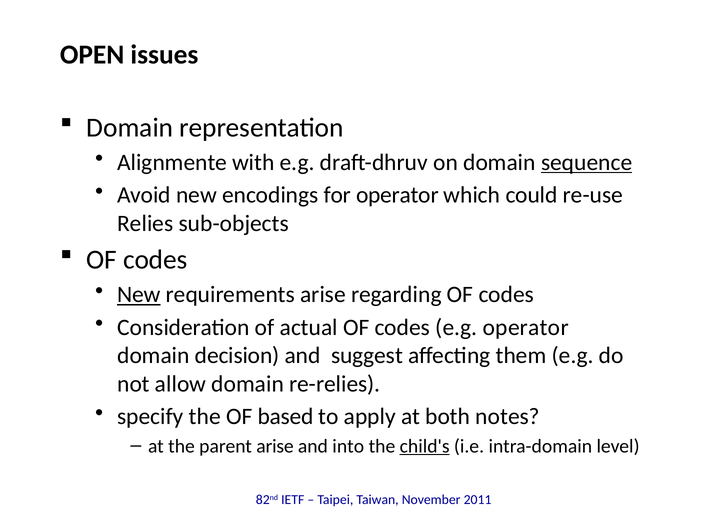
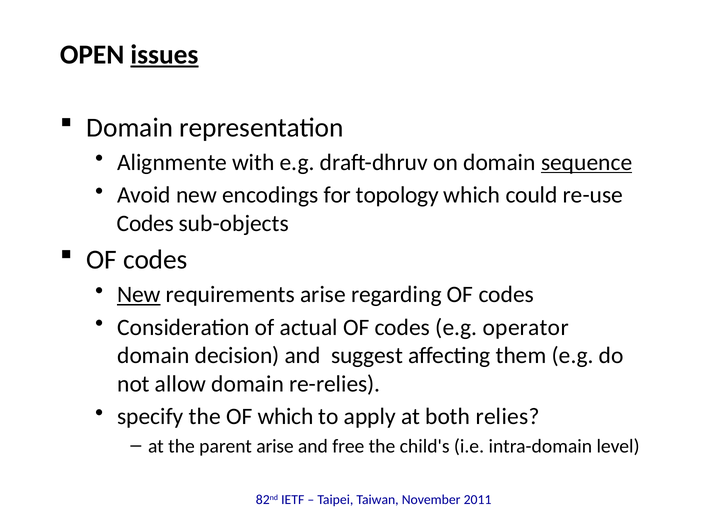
issues underline: none -> present
for operator: operator -> topology
Relies at (145, 224): Relies -> Codes
OF based: based -> which
notes: notes -> relies
into: into -> free
child's underline: present -> none
